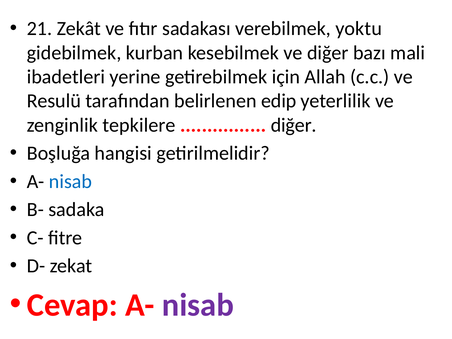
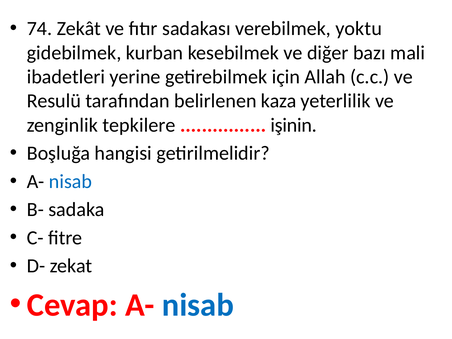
21: 21 -> 74
edip: edip -> kaza
diğer at (294, 125): diğer -> işinin
nisab at (198, 305) colour: purple -> blue
